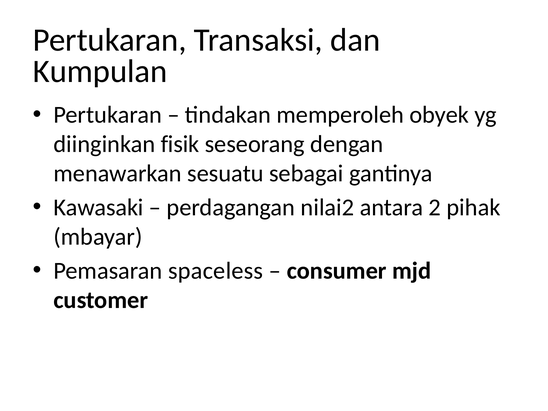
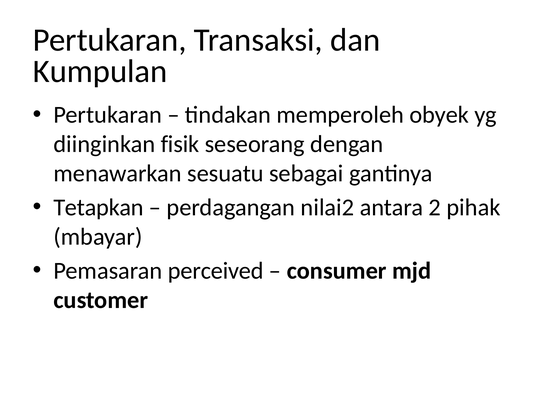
Kawasaki: Kawasaki -> Tetapkan
spaceless: spaceless -> perceived
